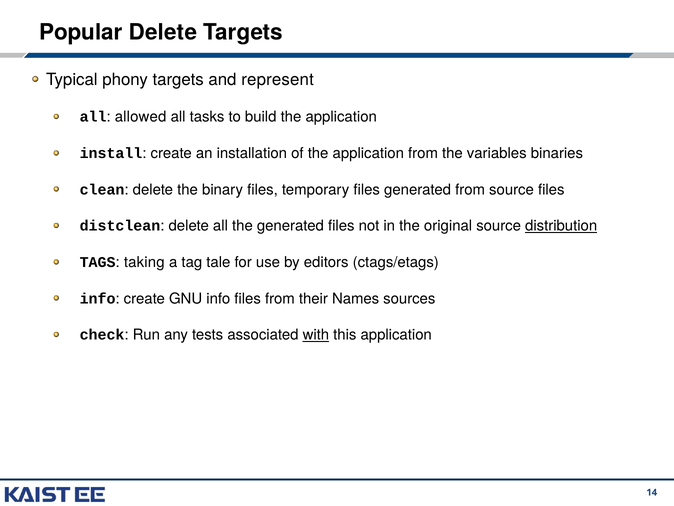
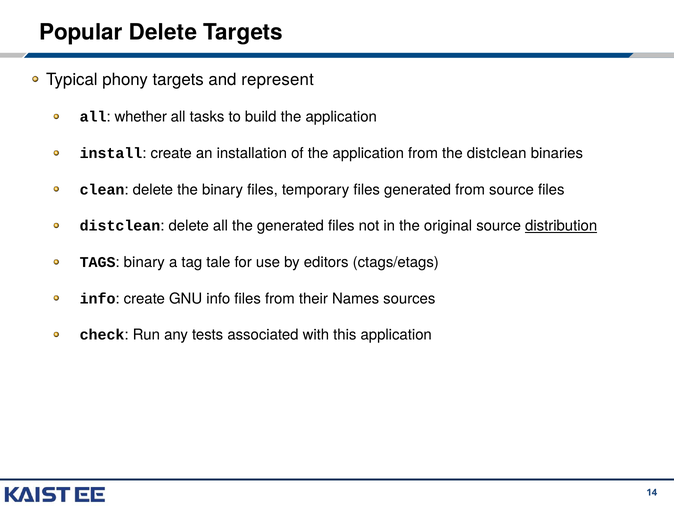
allowed: allowed -> whether
the variables: variables -> distclean
TAGS taking: taking -> binary
with underline: present -> none
